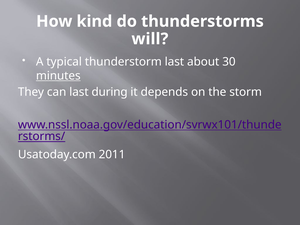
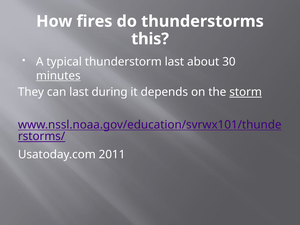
kind: kind -> fires
will: will -> this
storm underline: none -> present
